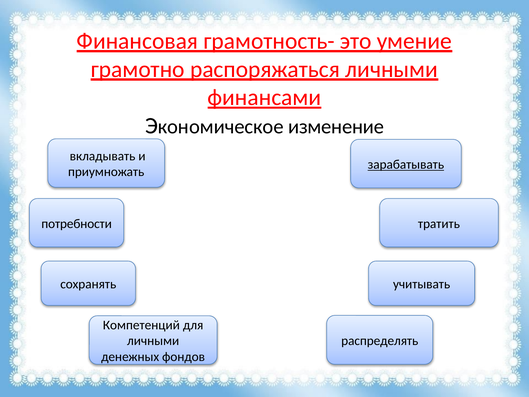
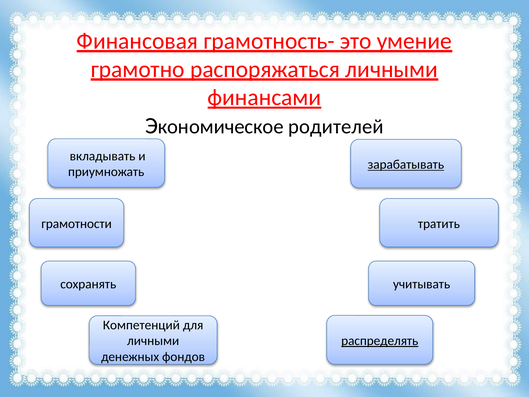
изменение: изменение -> родителей
потребности: потребности -> грамотности
распределять underline: none -> present
